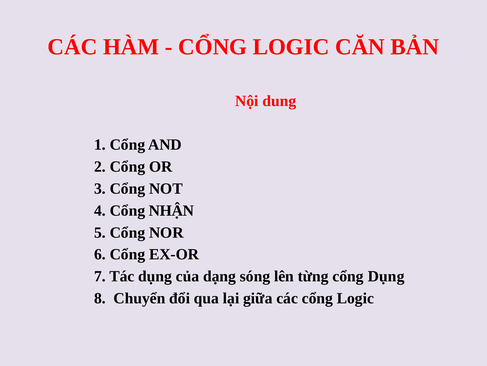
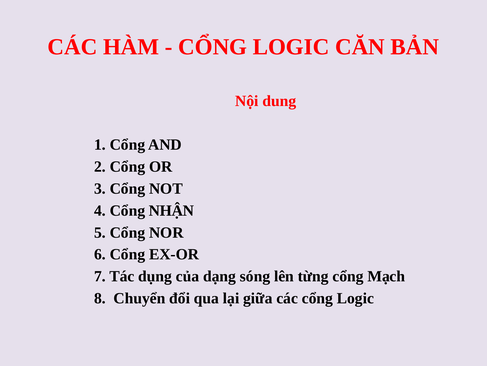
cổng Dụng: Dụng -> Mạch
